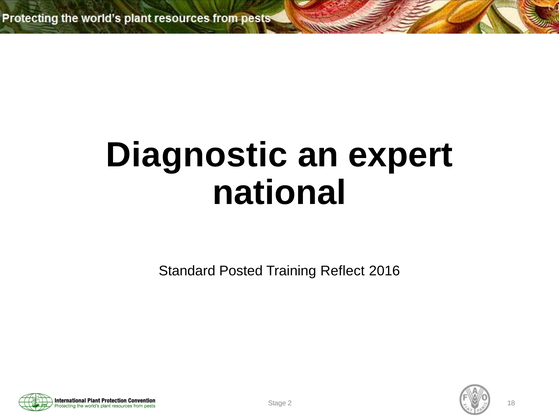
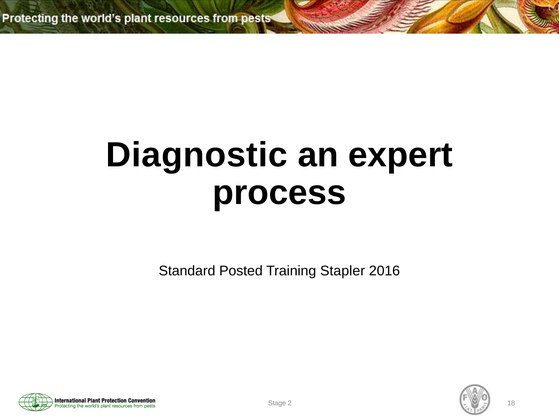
national: national -> process
Reflect: Reflect -> Stapler
